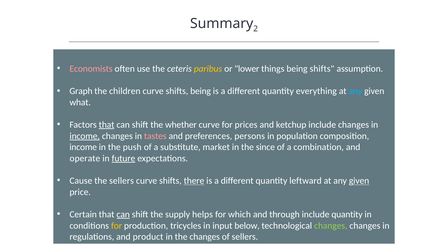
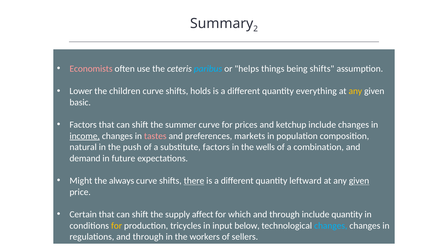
paribus colour: yellow -> light blue
lower: lower -> helps
Graph: Graph -> Lower
shifts being: being -> holds
any at (355, 91) colour: light blue -> yellow
what: what -> basic
that at (107, 125) underline: present -> none
whether: whether -> summer
persons: persons -> markets
income at (83, 147): income -> natural
substitute market: market -> factors
since: since -> wells
operate: operate -> demand
future underline: present -> none
Cause: Cause -> Might
the sellers: sellers -> always
can at (123, 214) underline: present -> none
helps: helps -> affect
changes at (331, 226) colour: light green -> light blue
regulations and product: product -> through
the changes: changes -> workers
